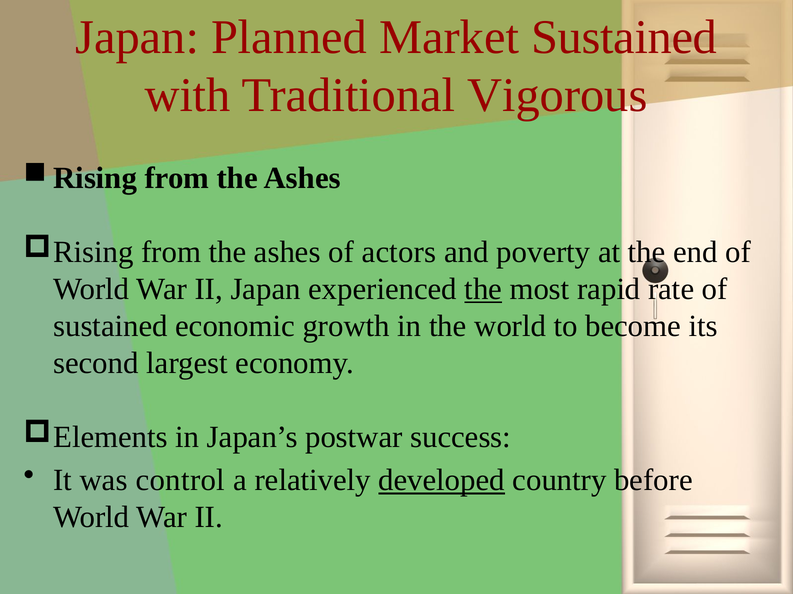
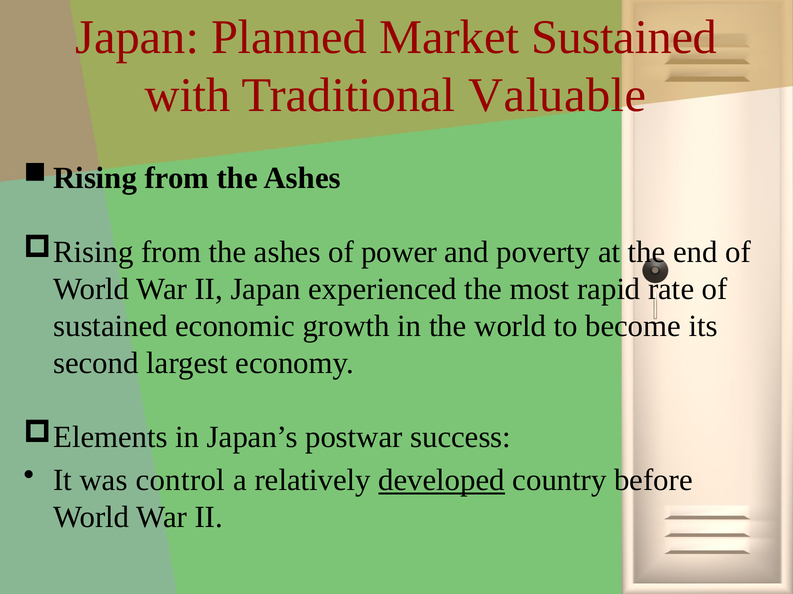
Vigorous: Vigorous -> Valuable
actors: actors -> power
the at (483, 289) underline: present -> none
